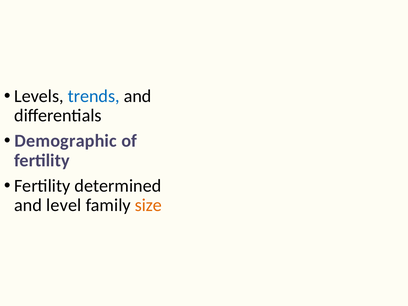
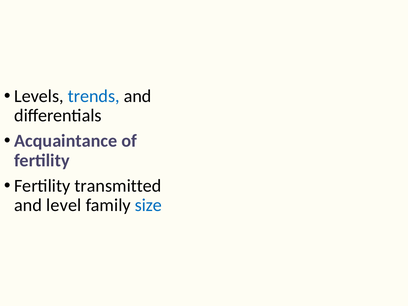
Demographic: Demographic -> Acquaintance
determined: determined -> transmitted
size colour: orange -> blue
